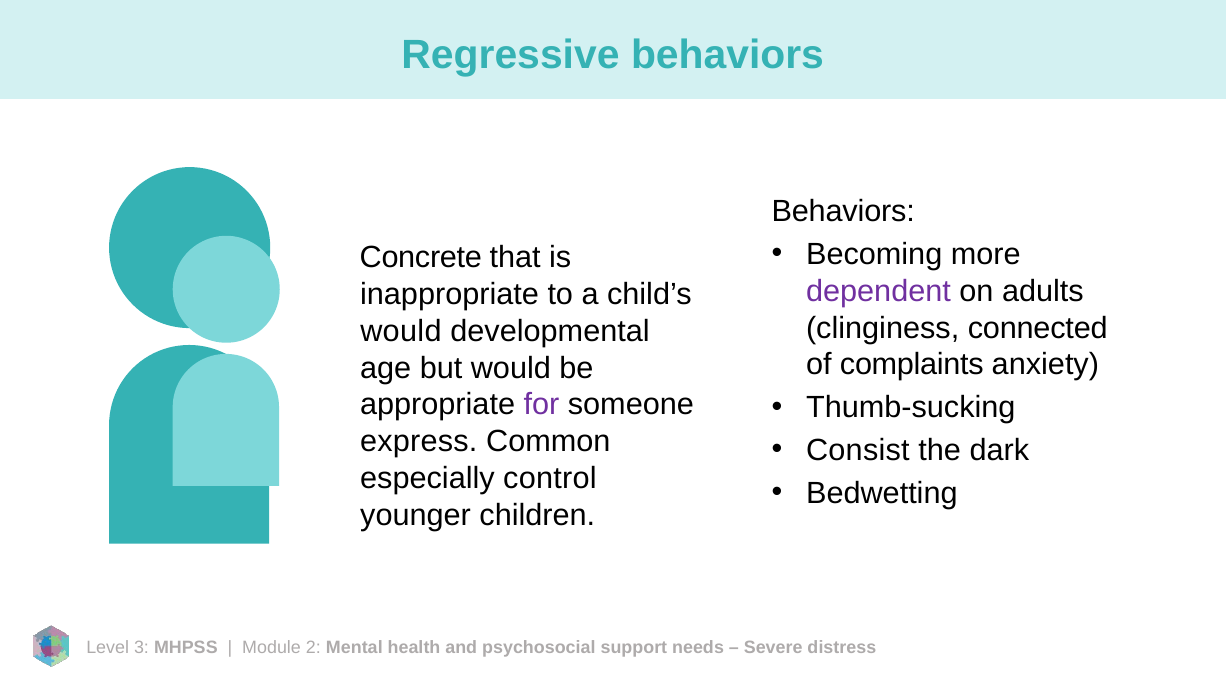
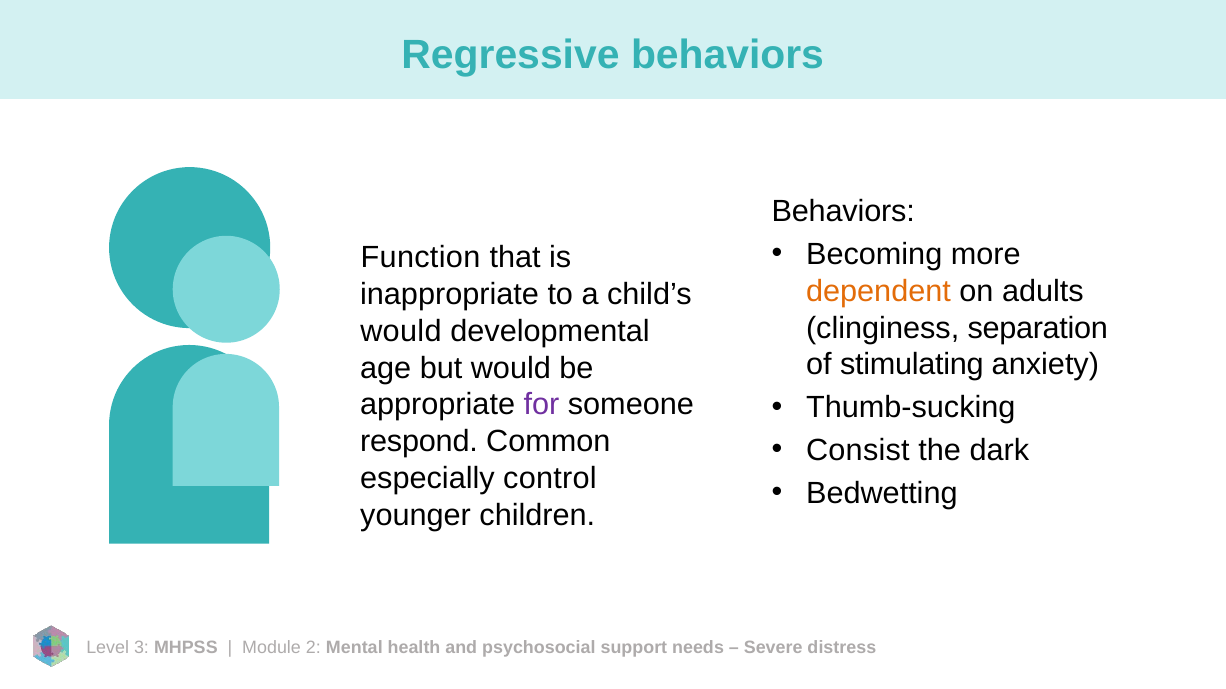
Concrete: Concrete -> Function
dependent colour: purple -> orange
connected: connected -> separation
complaints: complaints -> stimulating
express: express -> respond
